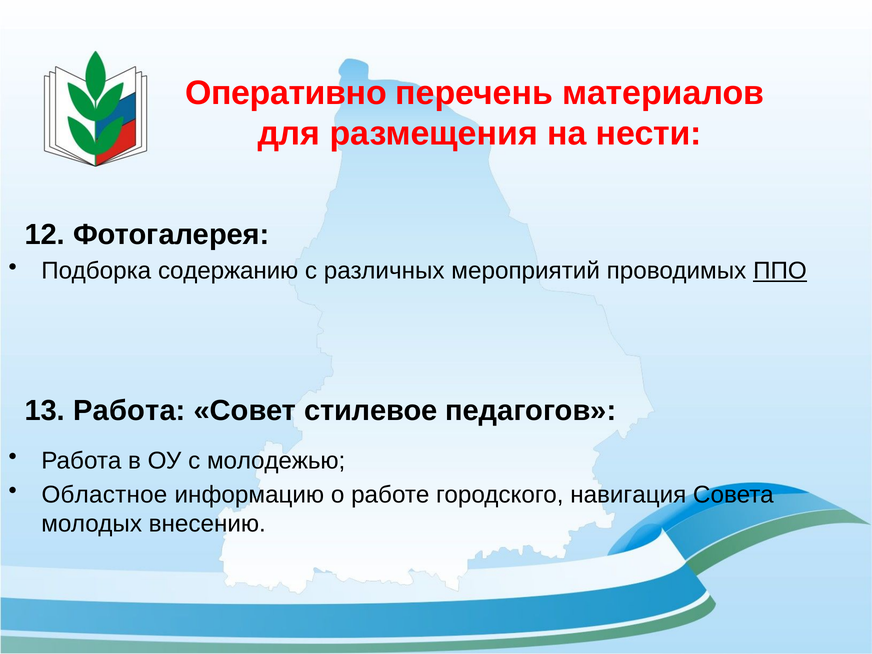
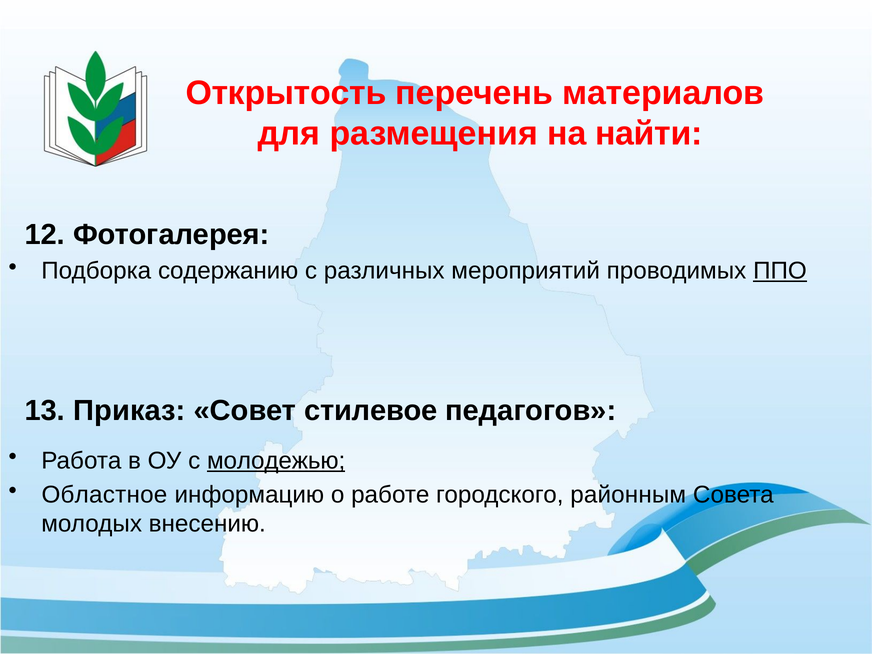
Оперативно: Оперативно -> Открытость
нести: нести -> найти
13 Работа: Работа -> Приказ
молодежью underline: none -> present
навигация: навигация -> районным
